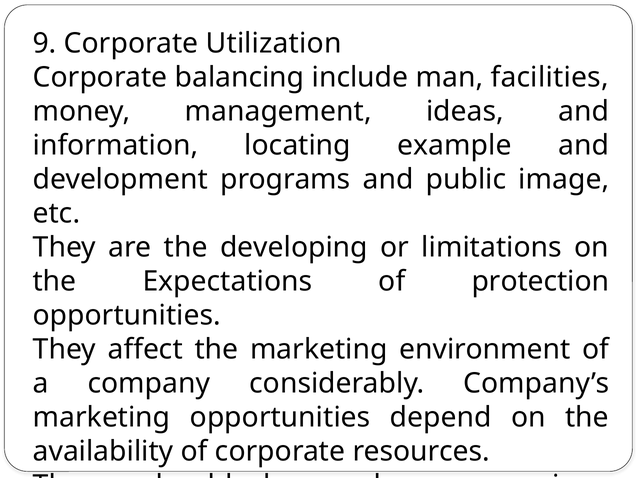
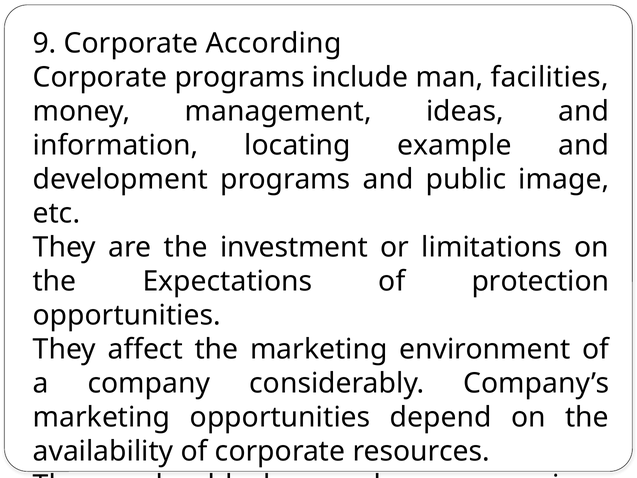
Utilization: Utilization -> According
Corporate balancing: balancing -> programs
developing: developing -> investment
